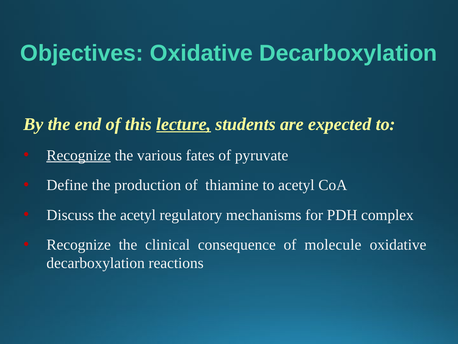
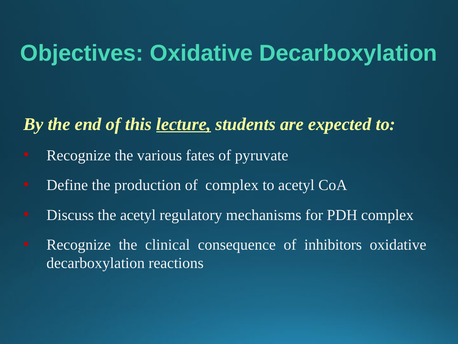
Recognize at (79, 155) underline: present -> none
of thiamine: thiamine -> complex
molecule: molecule -> inhibitors
